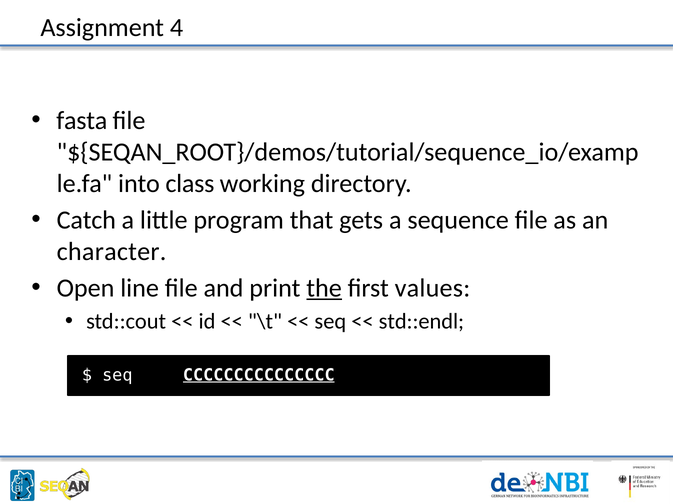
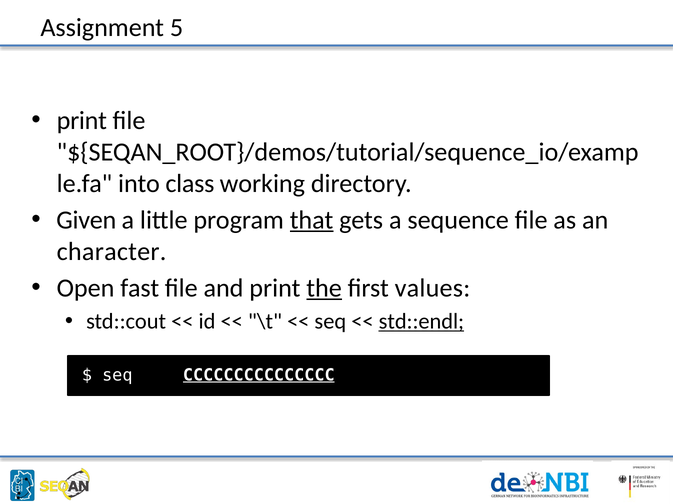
4: 4 -> 5
fasta at (82, 121): fasta -> print
Catch: Catch -> Given
that underline: none -> present
line: line -> fast
std::endl underline: none -> present
